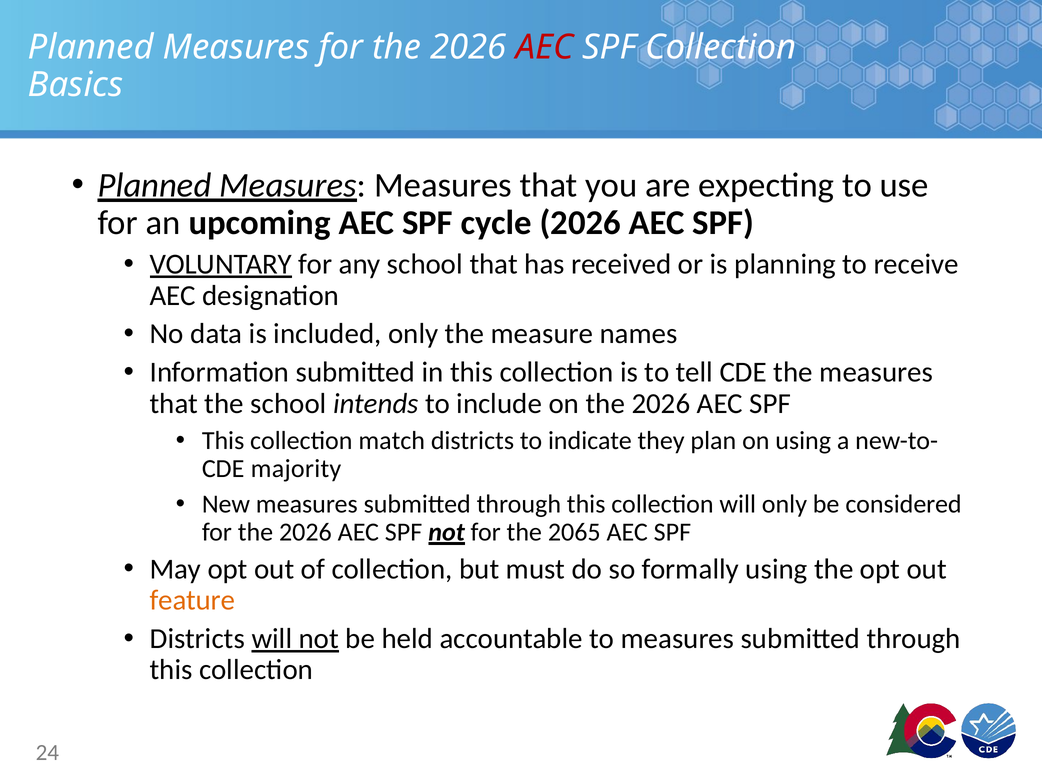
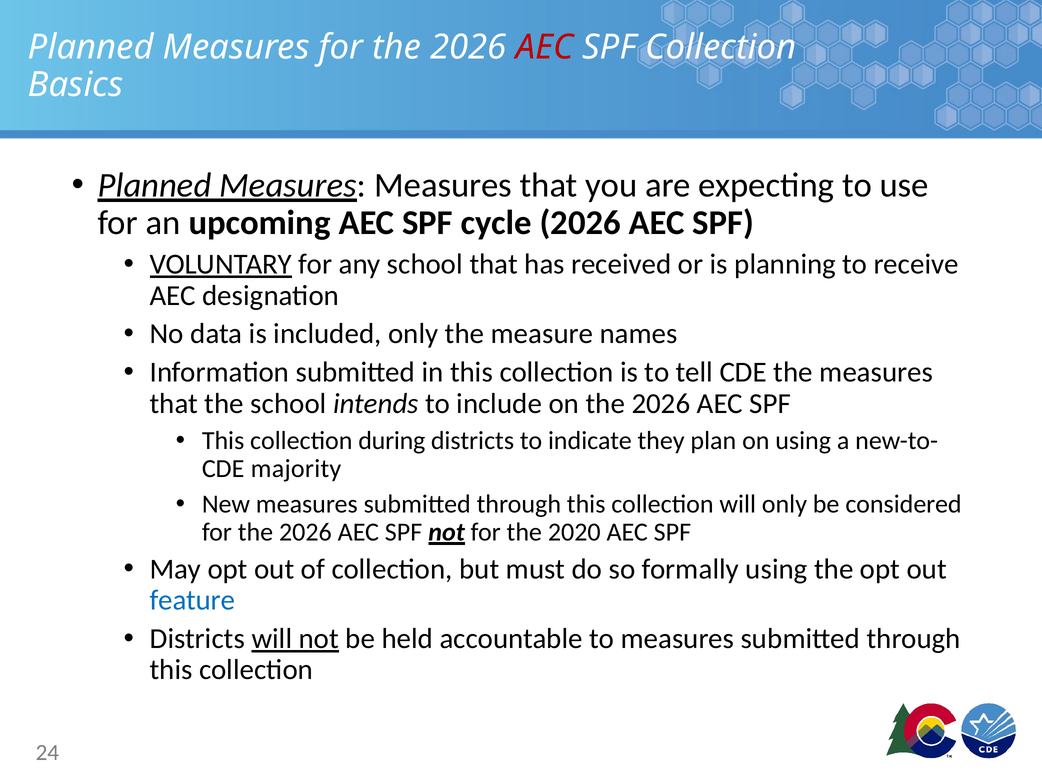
match: match -> during
2065: 2065 -> 2020
feature colour: orange -> blue
